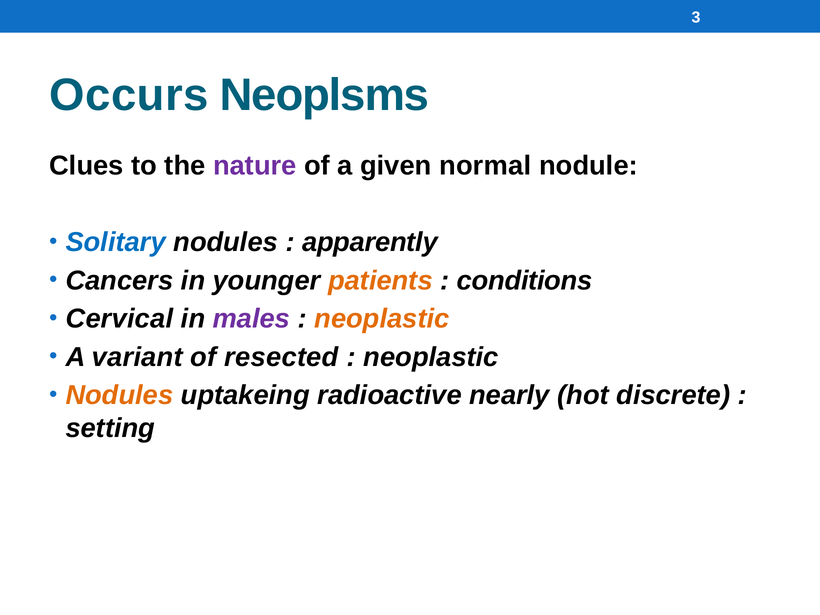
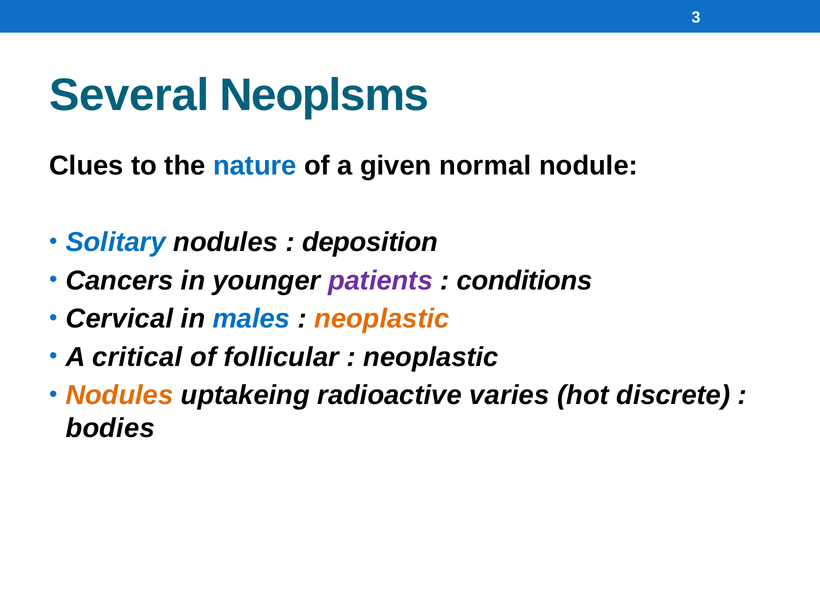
Occurs: Occurs -> Several
nature colour: purple -> blue
apparently: apparently -> deposition
patients colour: orange -> purple
males colour: purple -> blue
variant: variant -> critical
resected: resected -> follicular
nearly: nearly -> varies
setting: setting -> bodies
